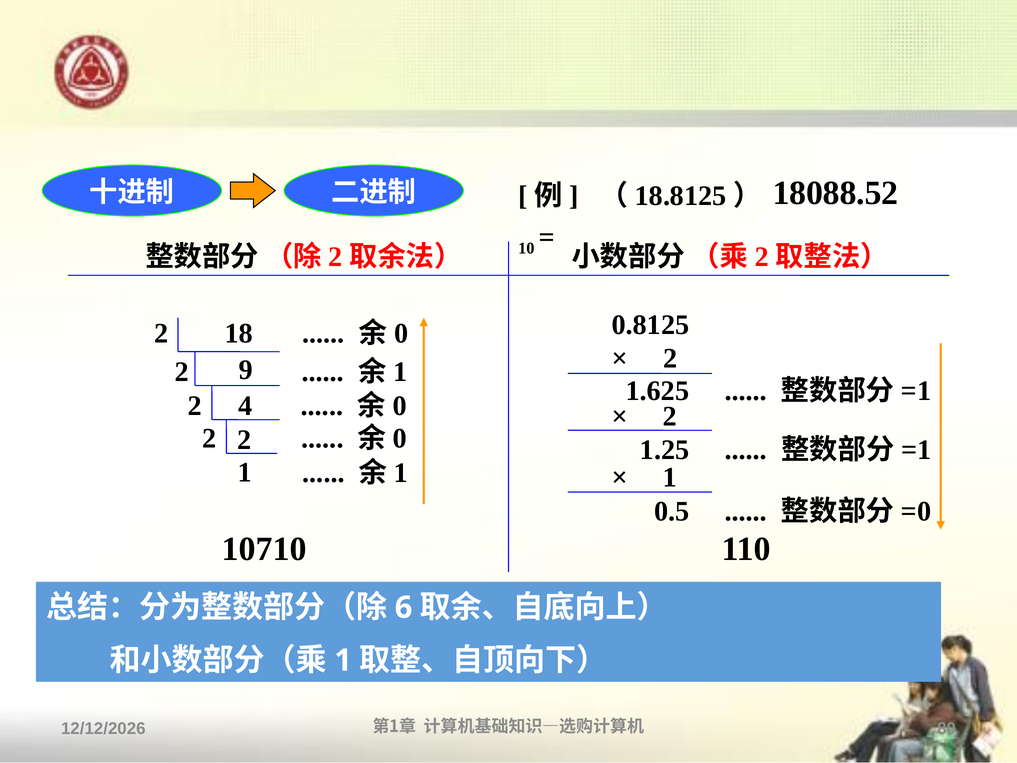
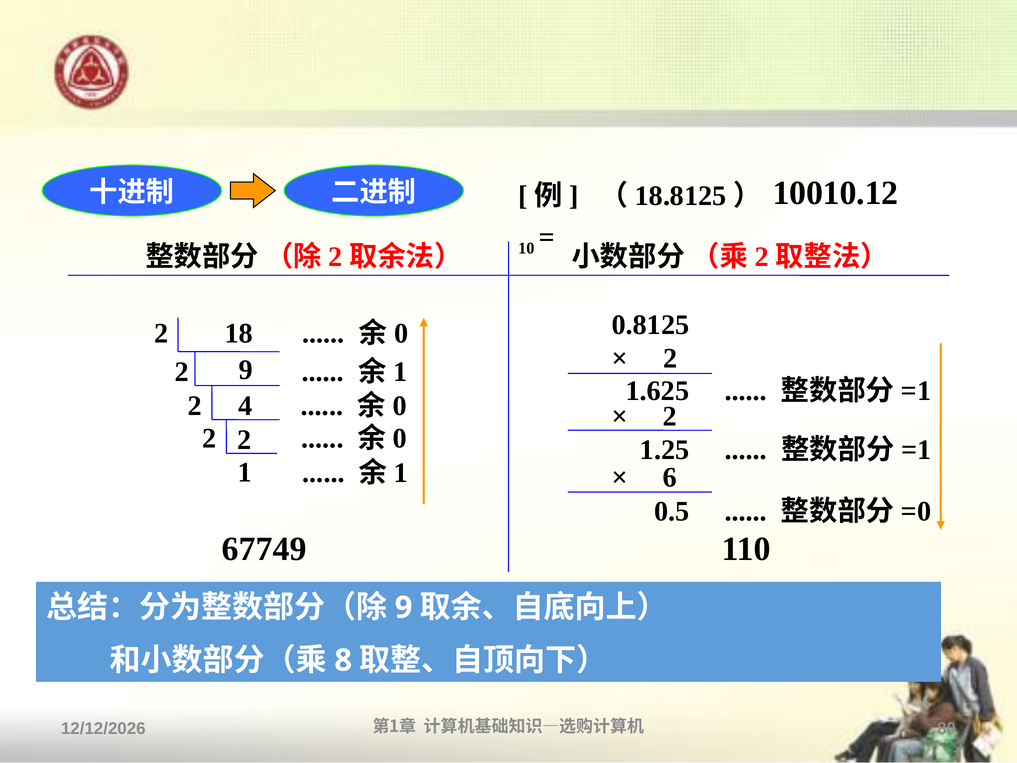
18088.52: 18088.52 -> 10010.12
1 at (670, 477): 1 -> 6
10710: 10710 -> 67749
6 at (404, 607): 6 -> 9
1 at (343, 660): 1 -> 8
